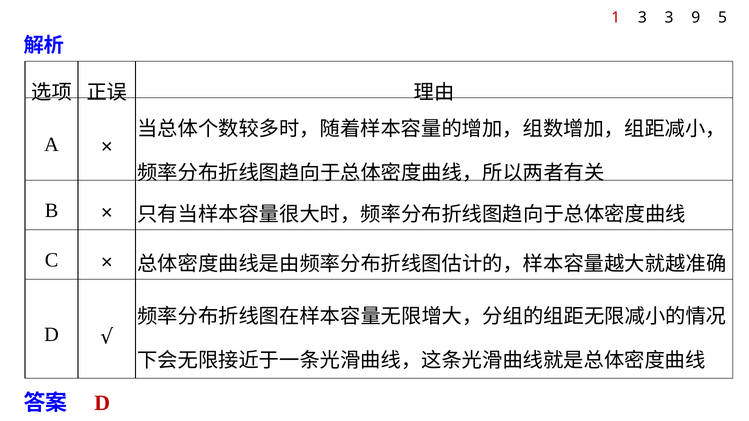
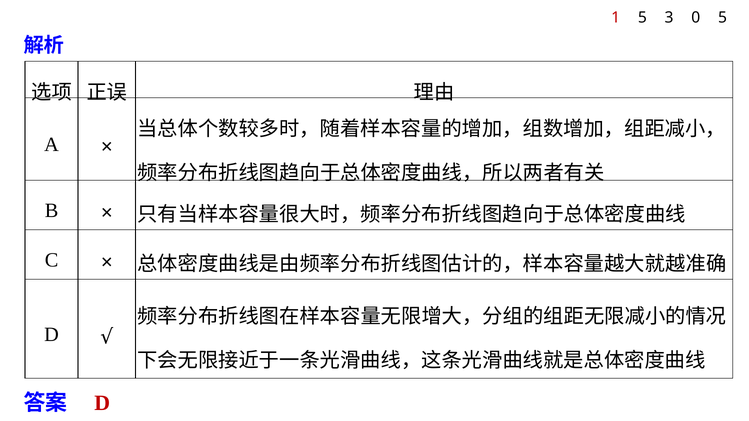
1 3: 3 -> 5
9: 9 -> 0
